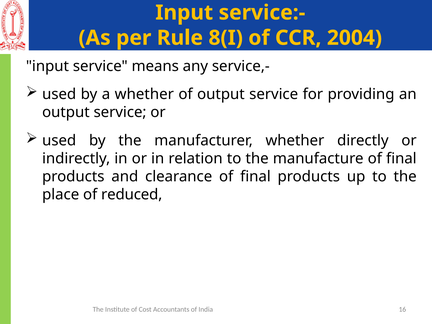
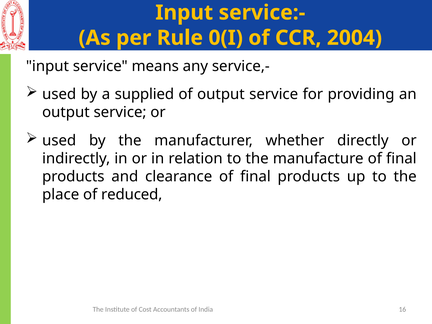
8(I: 8(I -> 0(I
a whether: whether -> supplied
